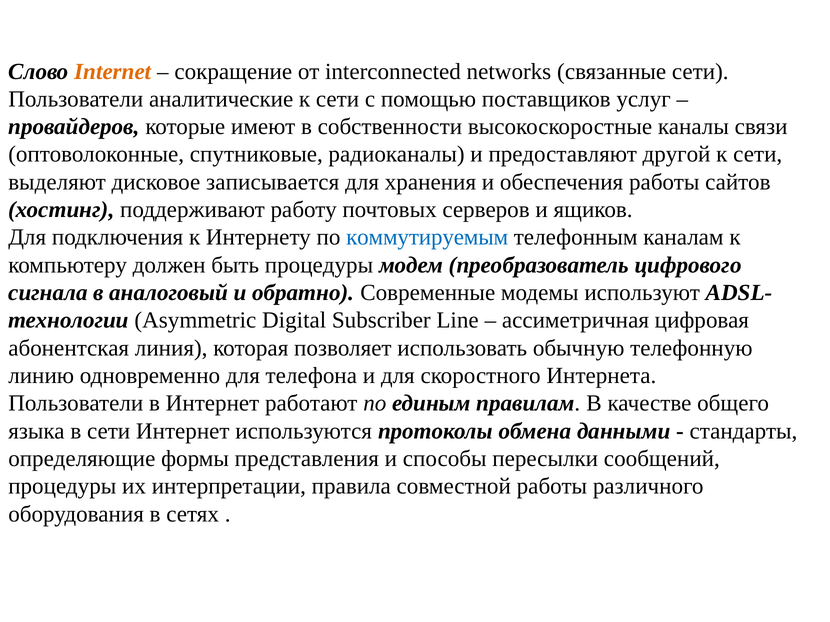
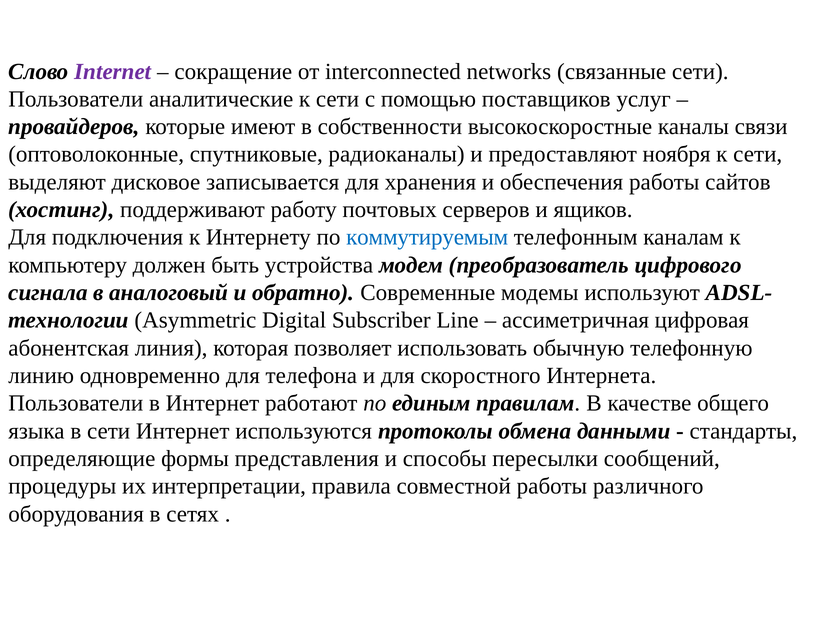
Internet colour: orange -> purple
другой: другой -> ноября
быть процедуры: процедуры -> устройства
